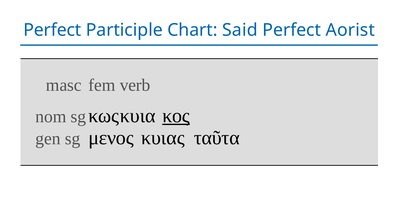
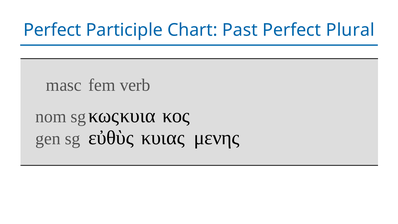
Said: Said -> Past
Aorist: Aorist -> Plural
κος underline: present -> none
μενος: μενος -> εὐθὺς
ταῦτα: ταῦτα -> μενης
